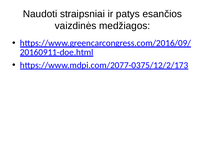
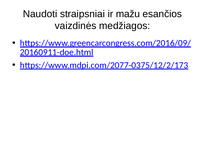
patys: patys -> mažu
